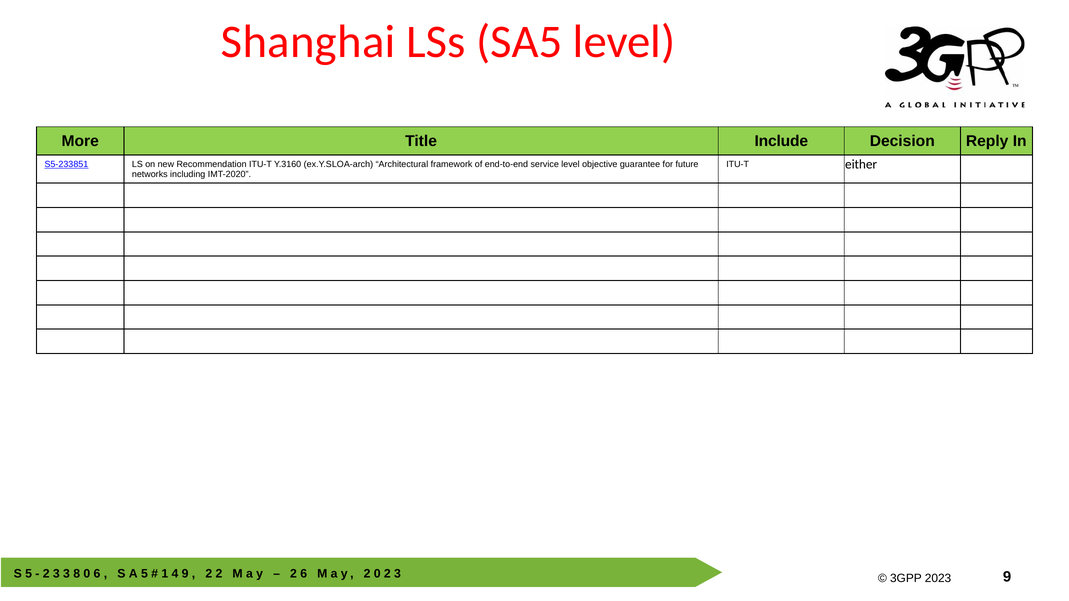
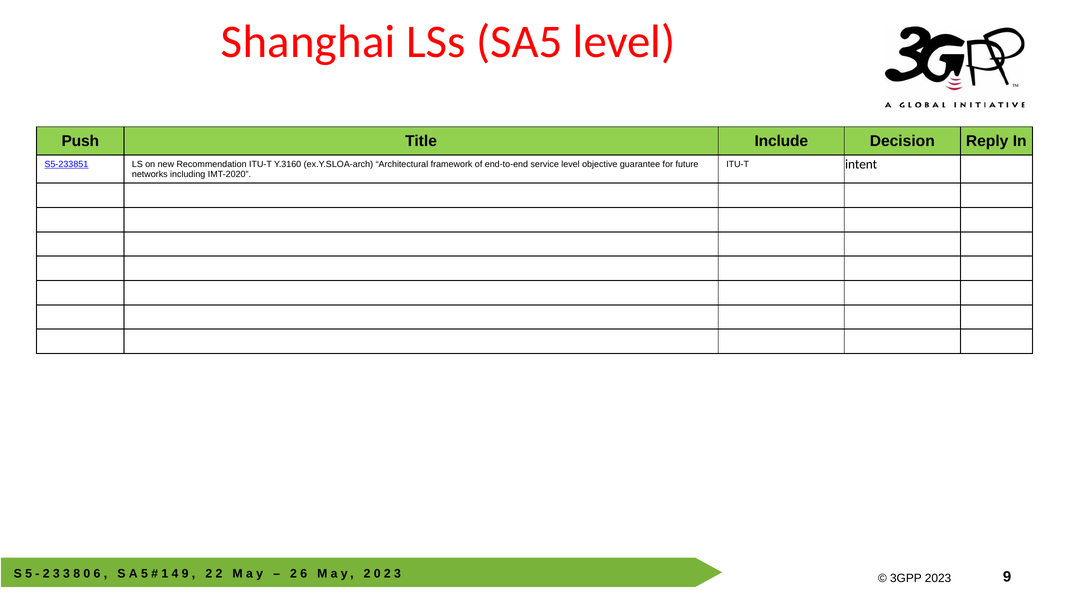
More: More -> Push
either: either -> intent
